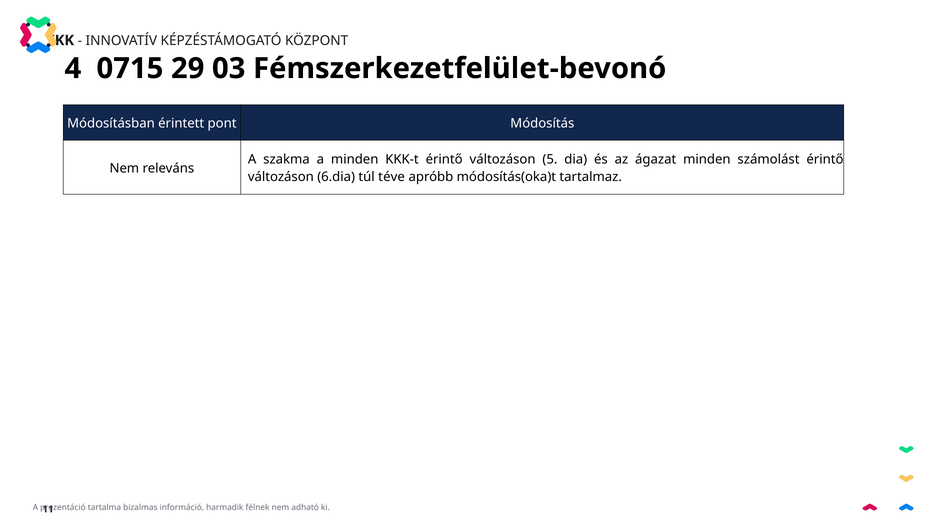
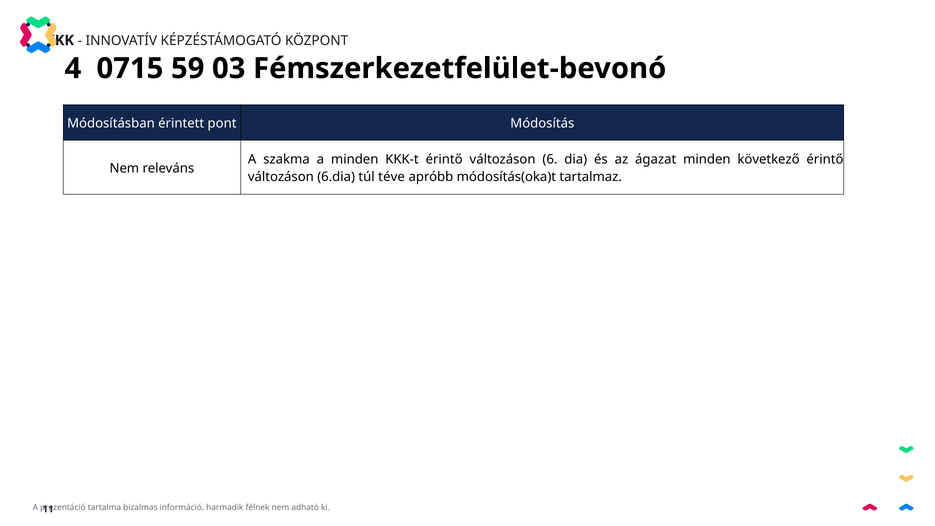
29: 29 -> 59
5: 5 -> 6
számolást: számolást -> következő
